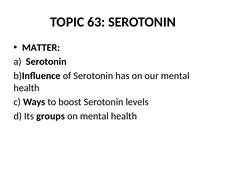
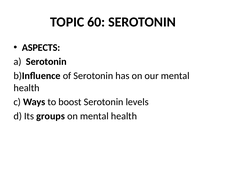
63: 63 -> 60
MATTER: MATTER -> ASPECTS
